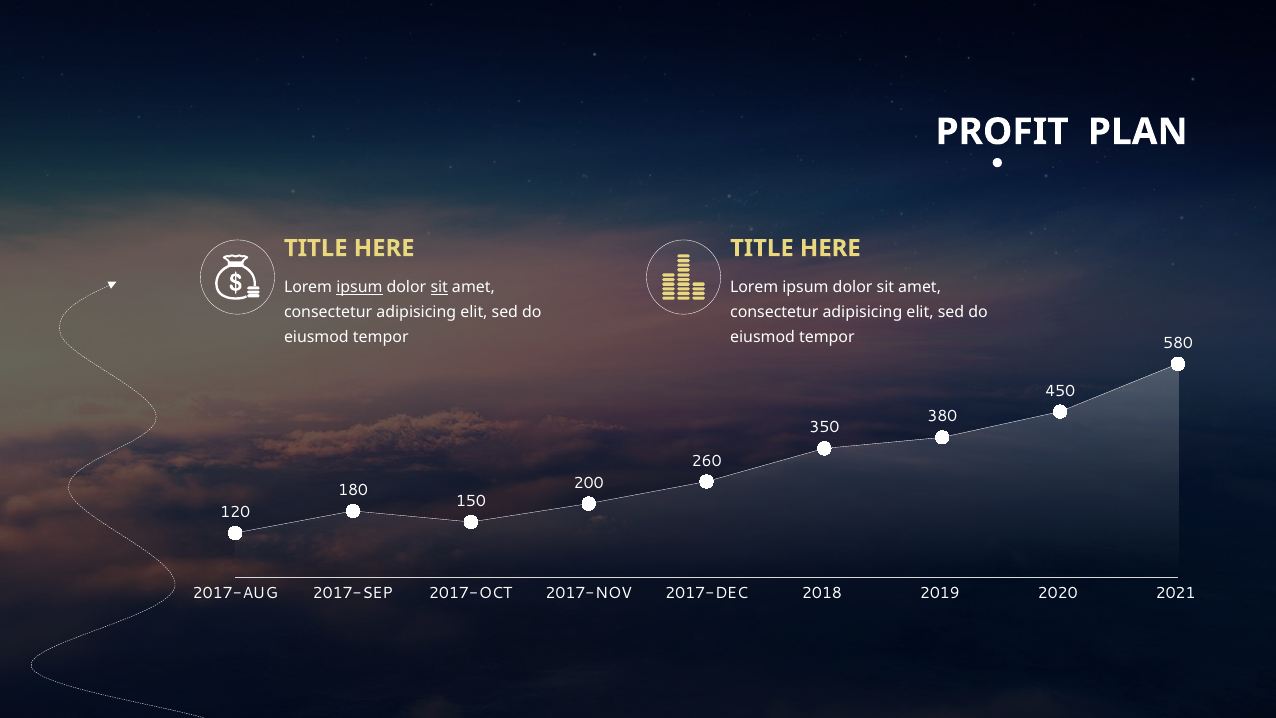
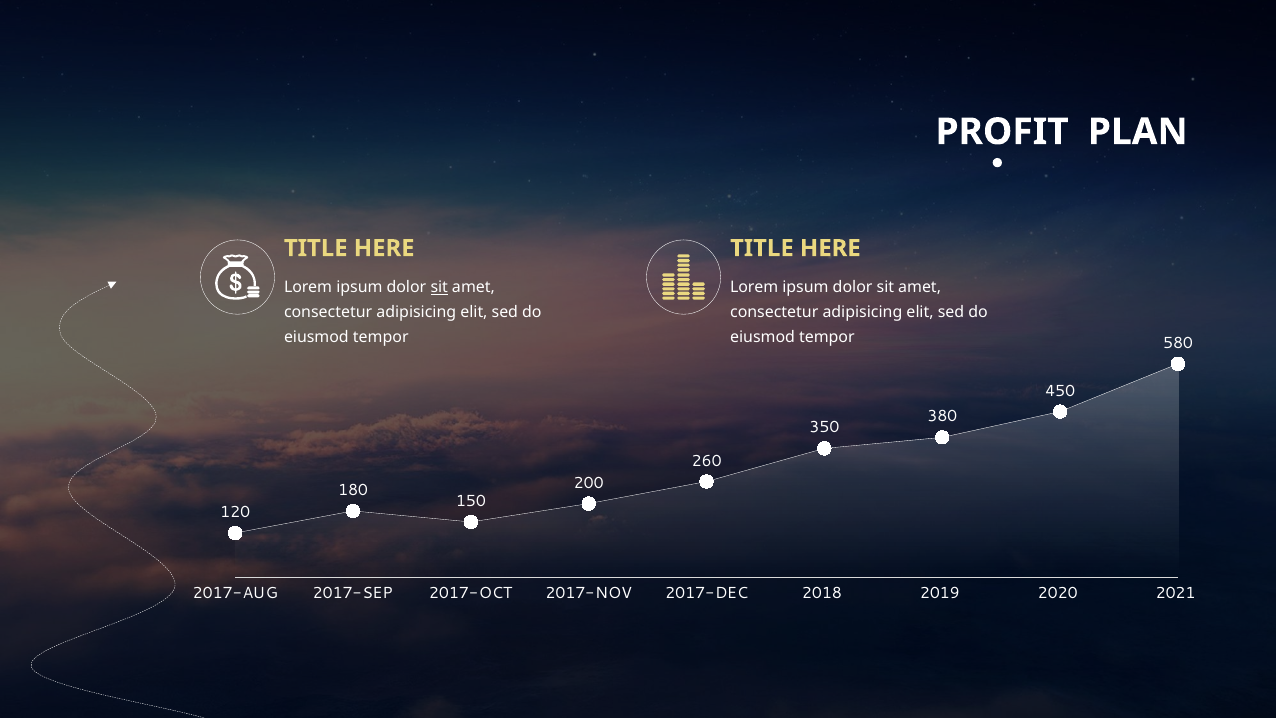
ipsum at (359, 288) underline: present -> none
